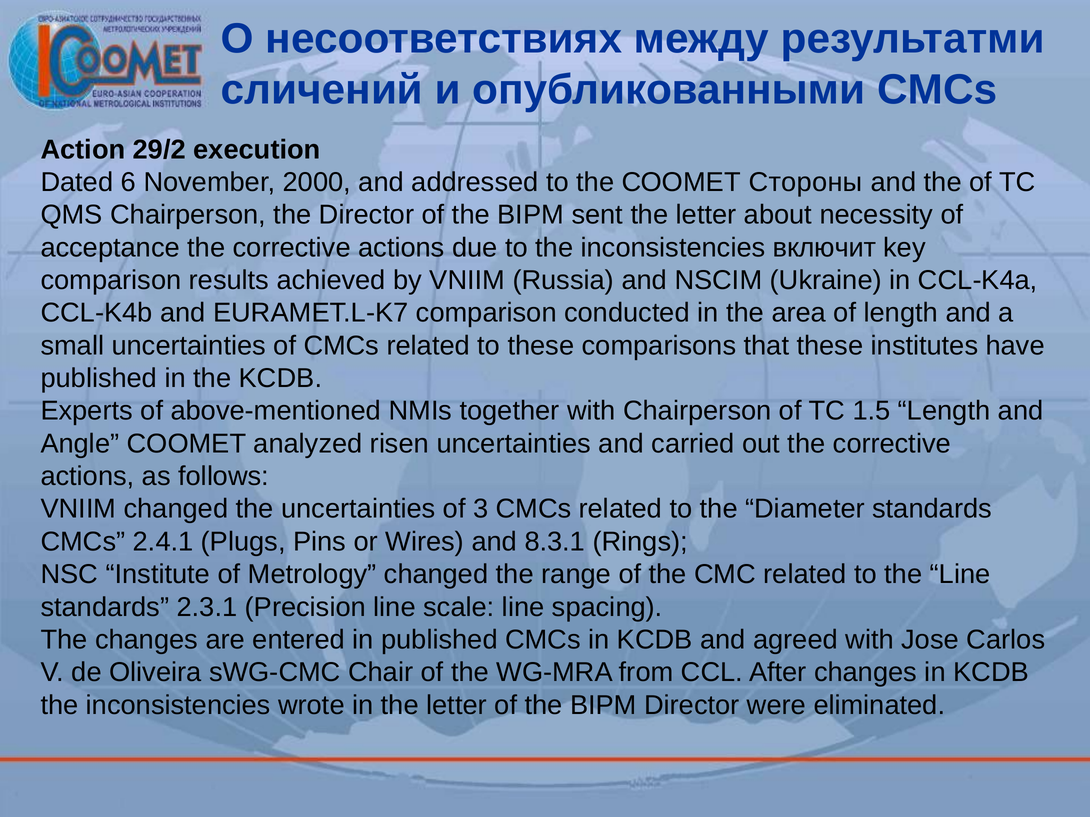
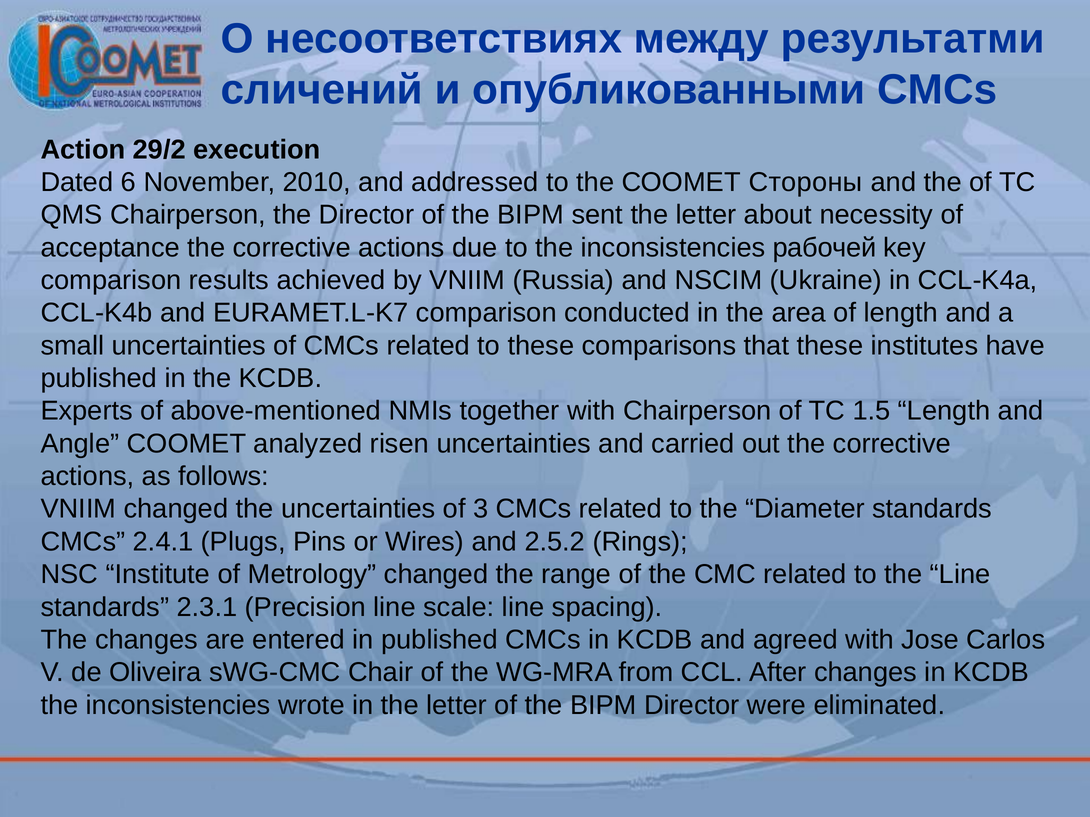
2000: 2000 -> 2010
включит: включит -> рабочей
8.3.1: 8.3.1 -> 2.5.2
